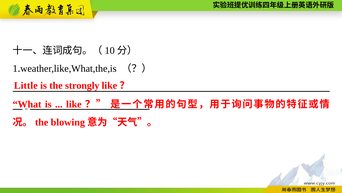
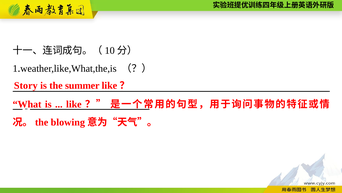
Little: Little -> Story
strongly: strongly -> summer
